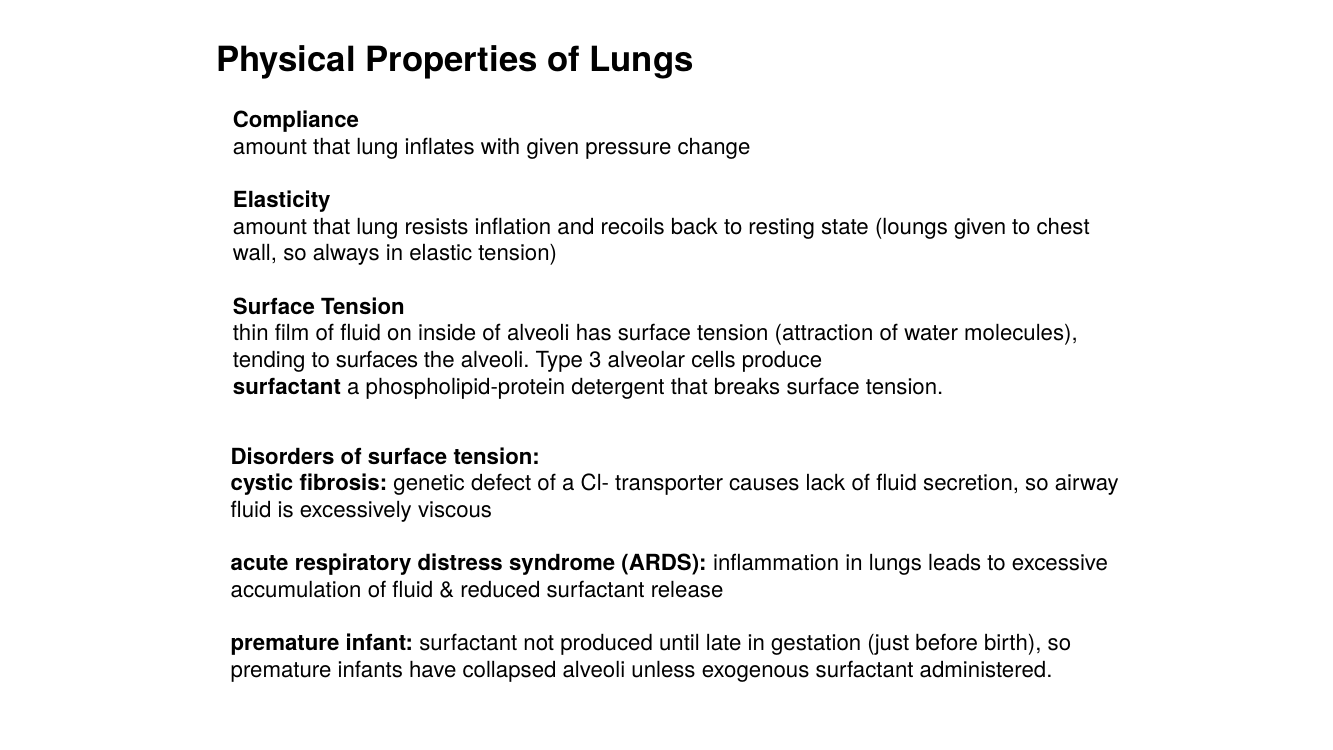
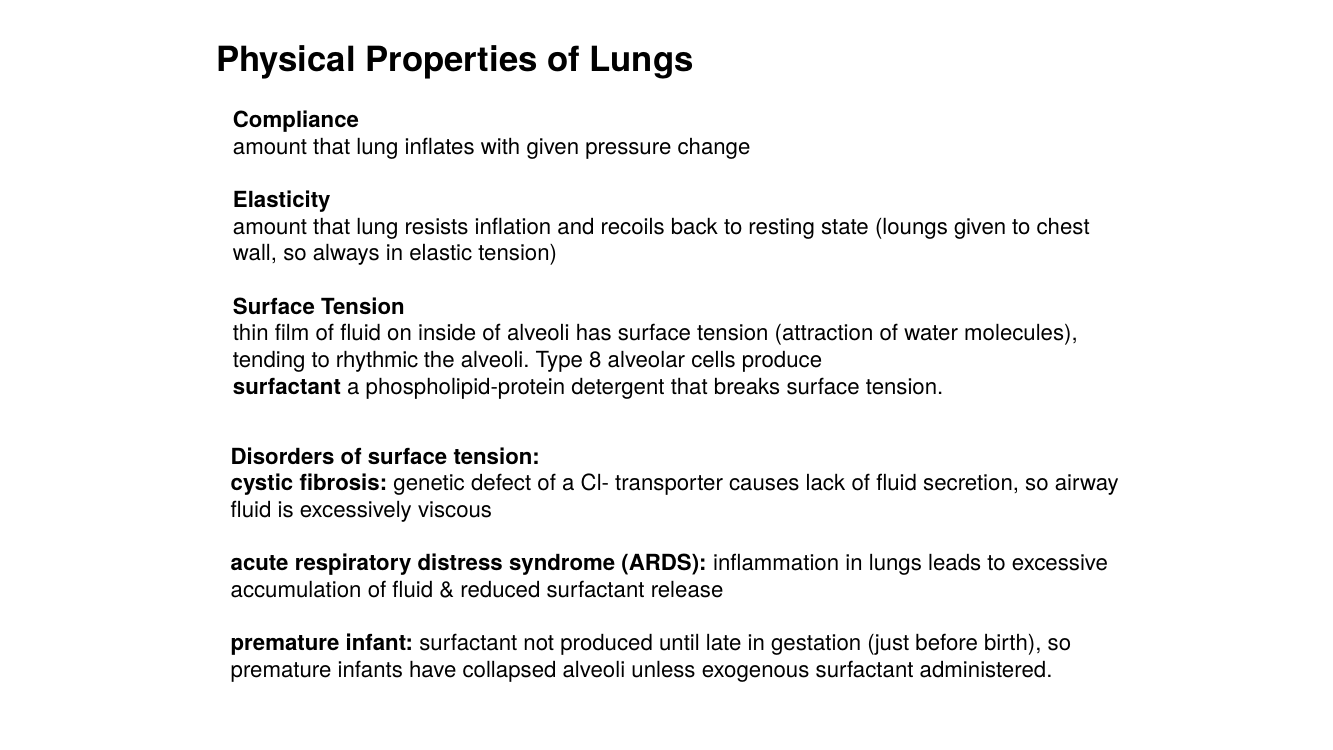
surfaces: surfaces -> rhythmic
3: 3 -> 8
